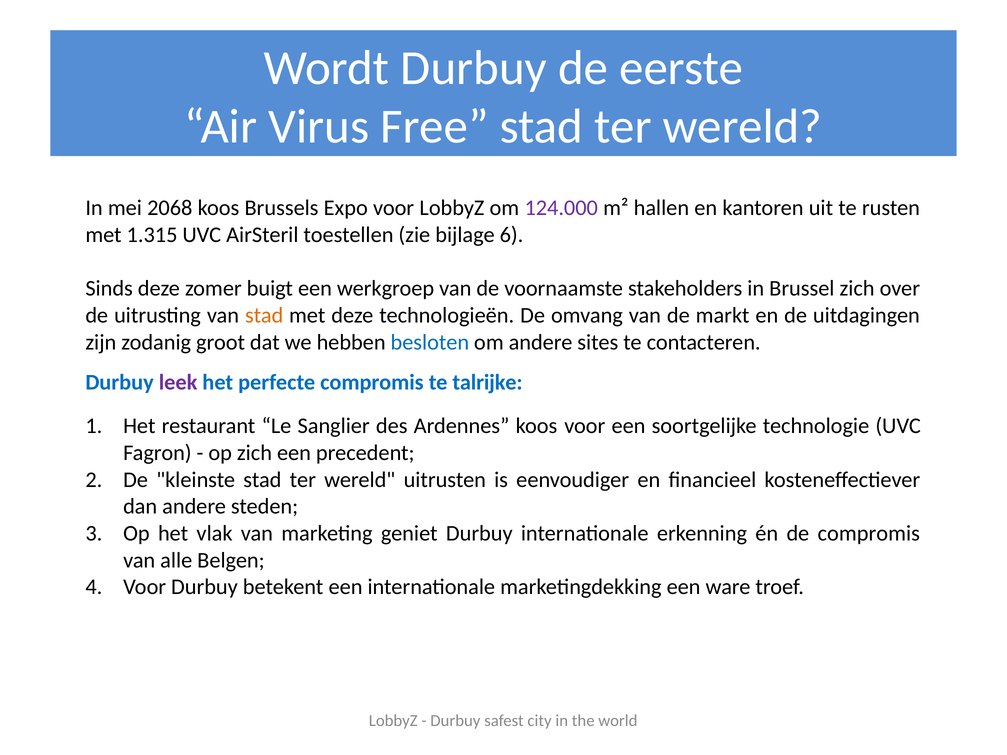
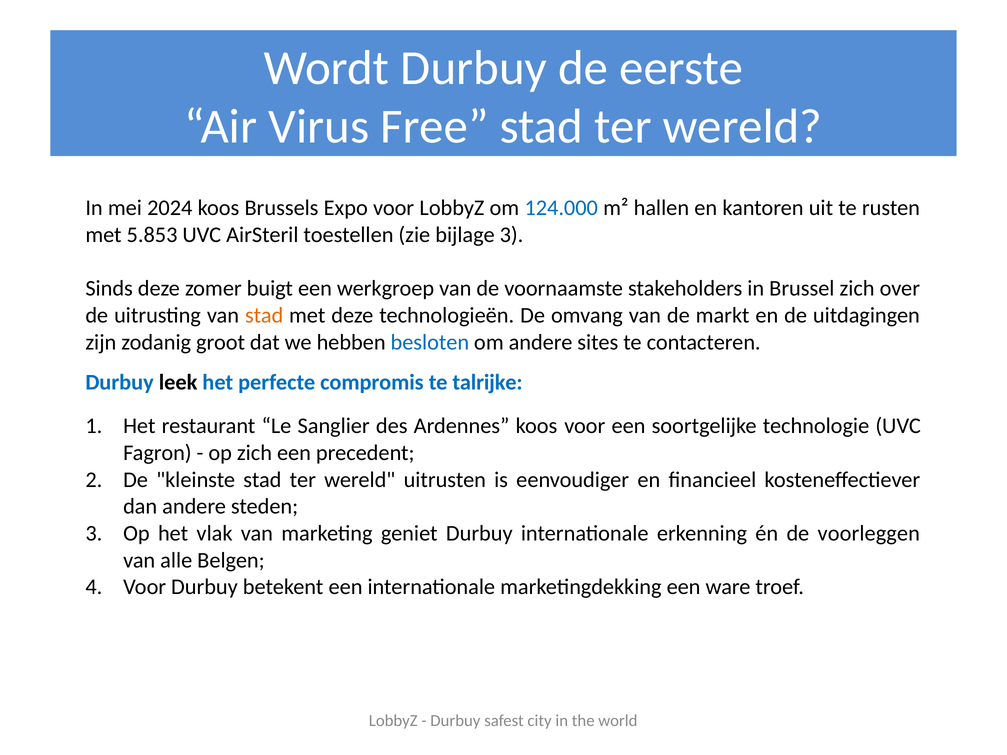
2068: 2068 -> 2024
124.000 colour: purple -> blue
1.315: 1.315 -> 5.853
bijlage 6: 6 -> 3
leek colour: purple -> black
de compromis: compromis -> voorleggen
